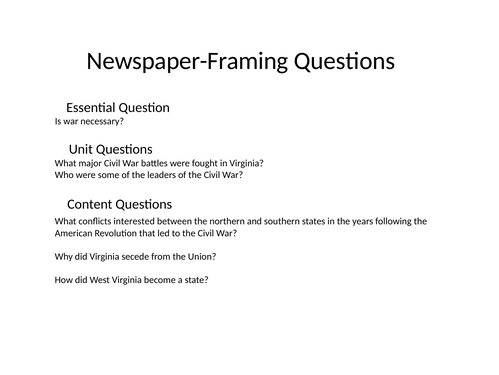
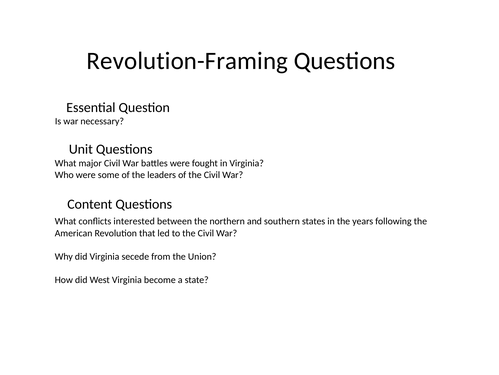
Newspaper-Framing: Newspaper-Framing -> Revolution-Framing
